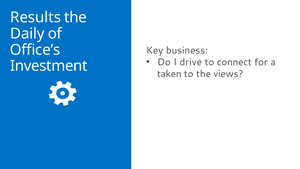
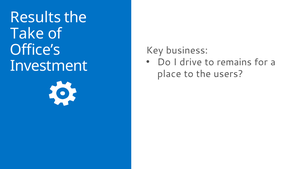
Daily: Daily -> Take
connect: connect -> remains
taken: taken -> place
views: views -> users
